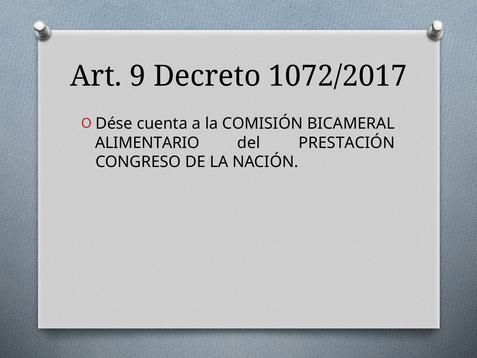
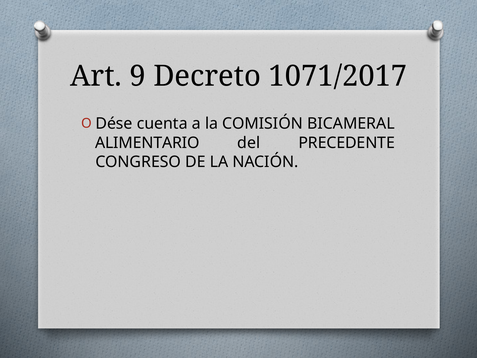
1072/2017: 1072/2017 -> 1071/2017
PRESTACIÓN: PRESTACIÓN -> PRECEDENTE
